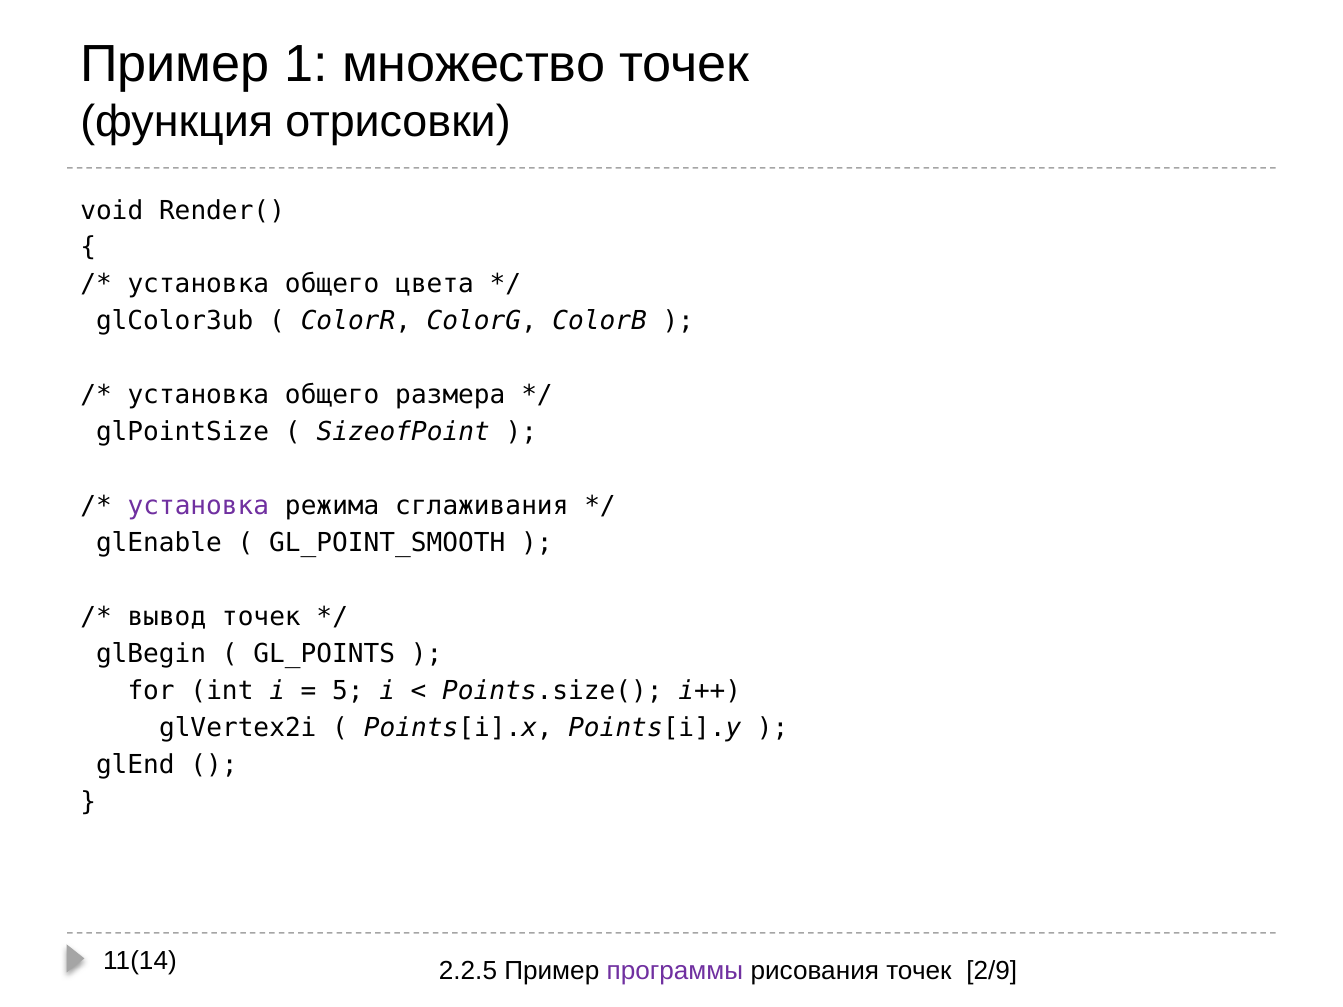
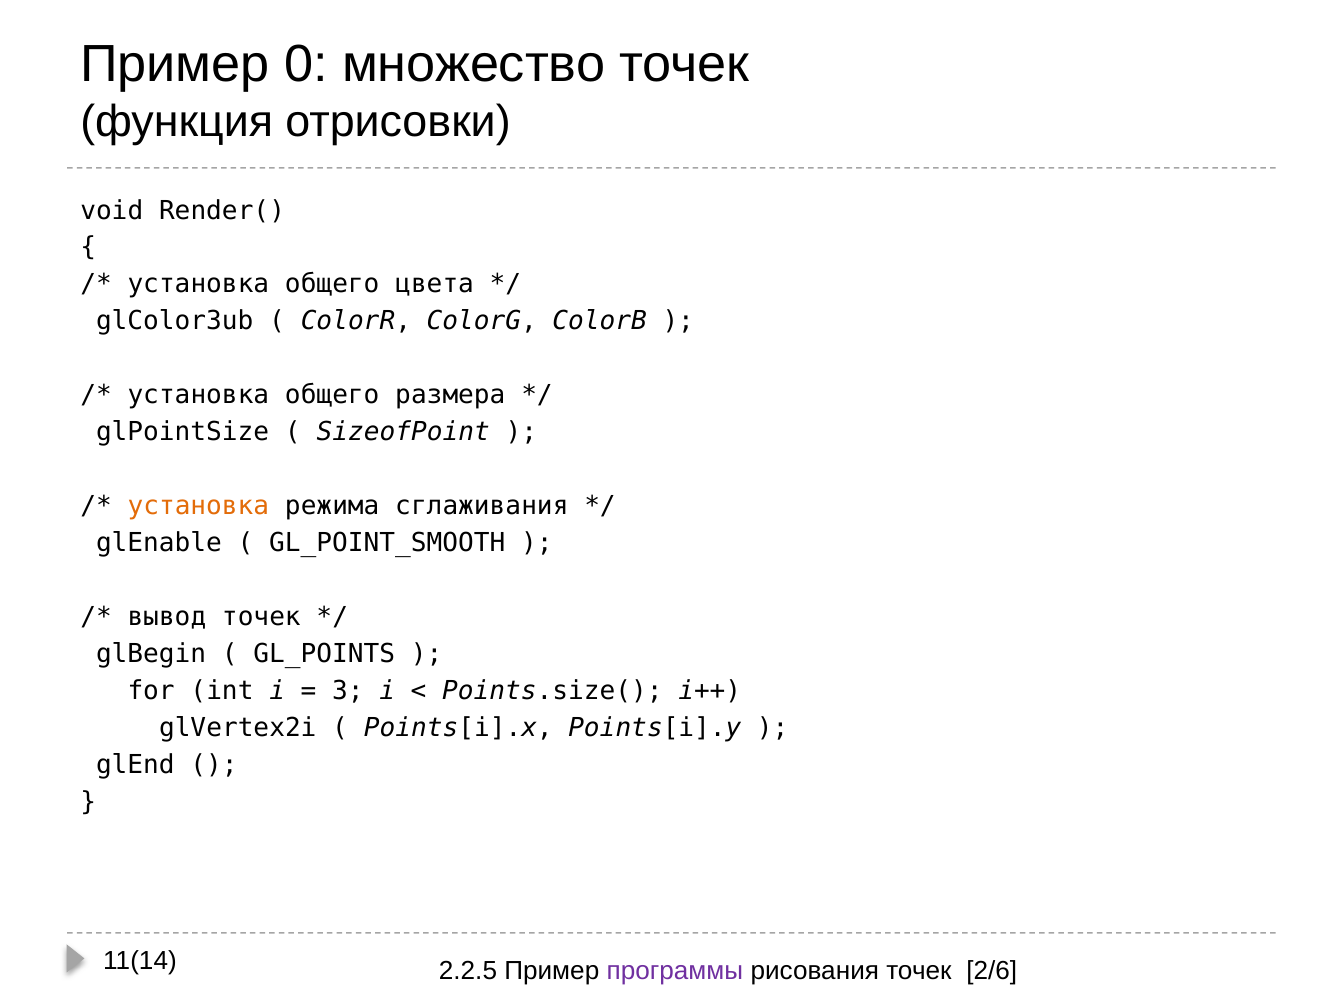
1: 1 -> 0
установка at (198, 506) colour: purple -> orange
5: 5 -> 3
2/9: 2/9 -> 2/6
